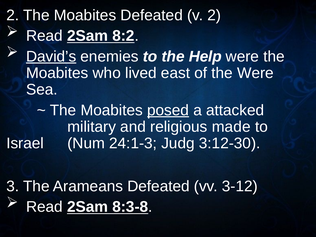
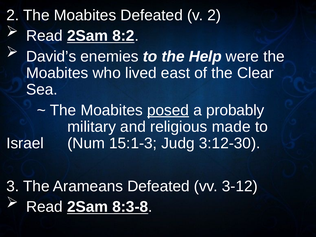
David’s underline: present -> none
the Were: Were -> Clear
attacked: attacked -> probably
24:1-3: 24:1-3 -> 15:1-3
